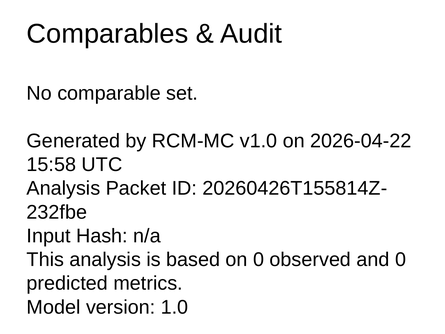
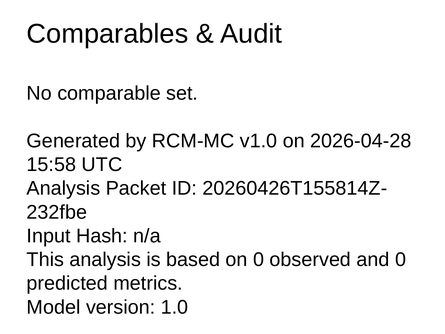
2026-04-22: 2026-04-22 -> 2026-04-28
